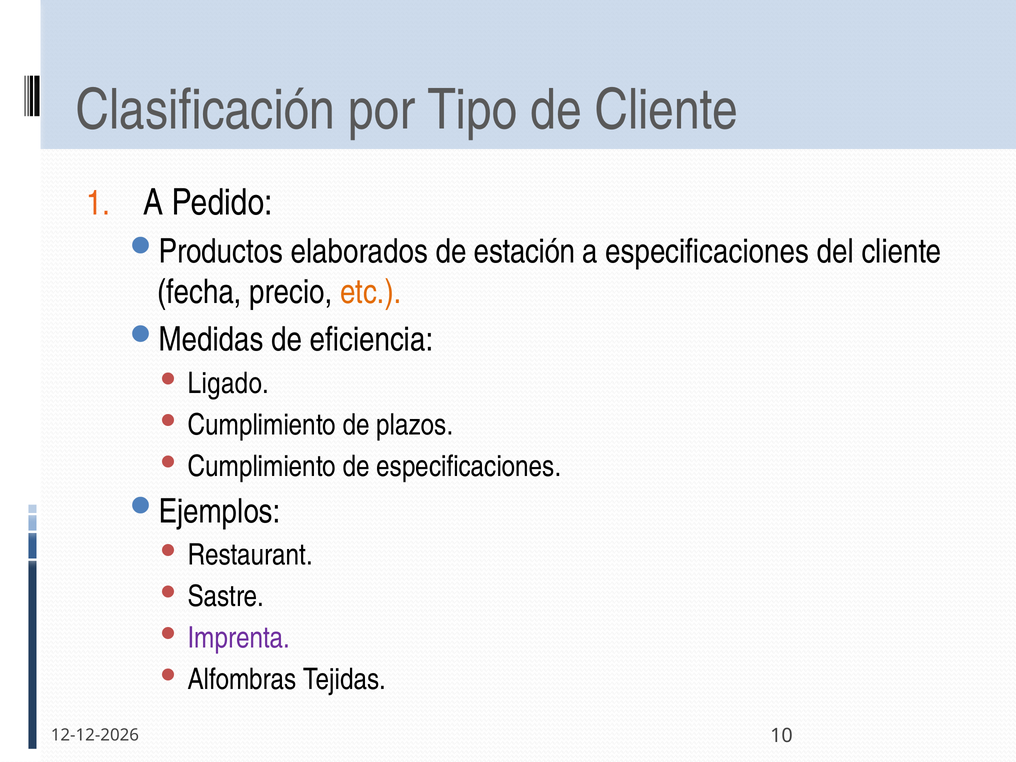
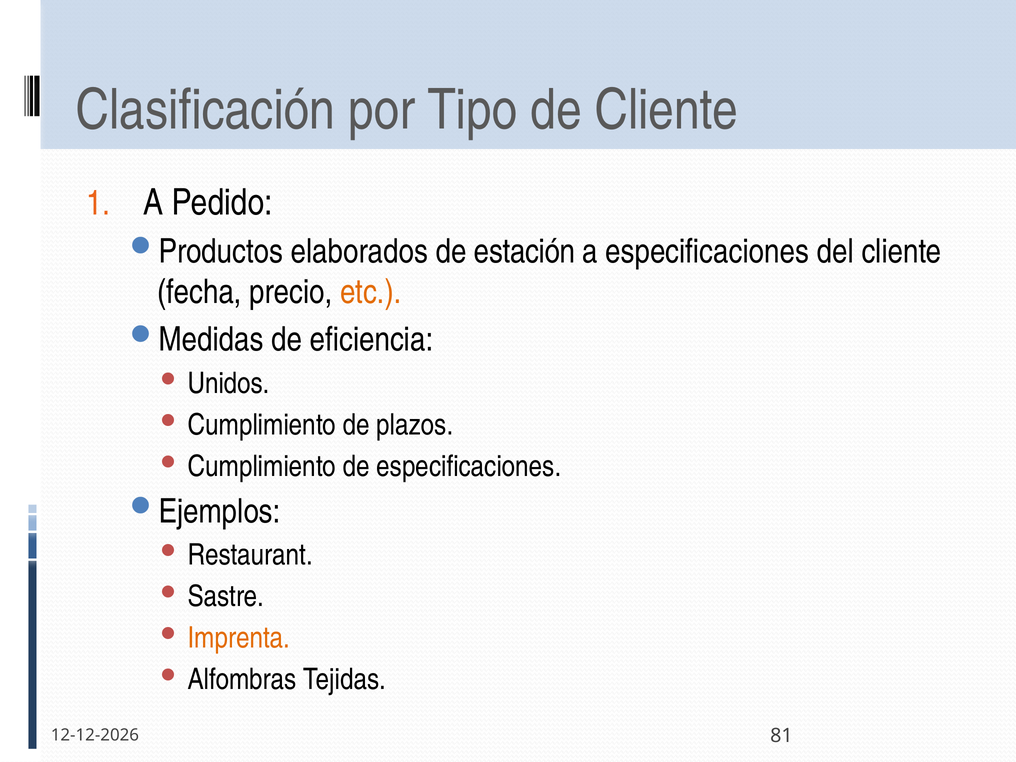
Ligado: Ligado -> Unidos
Imprenta colour: purple -> orange
10: 10 -> 81
